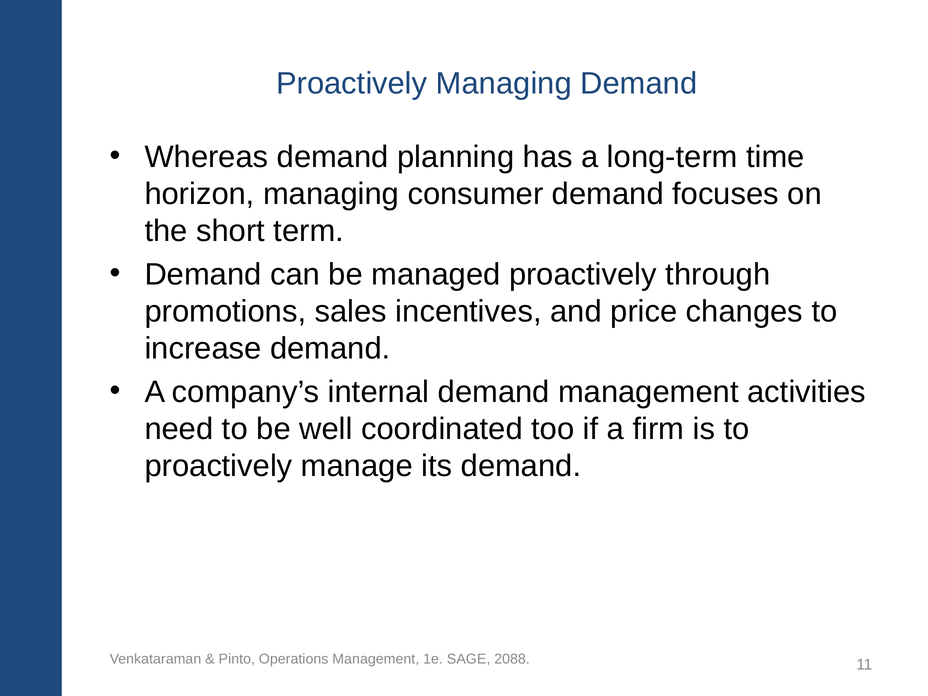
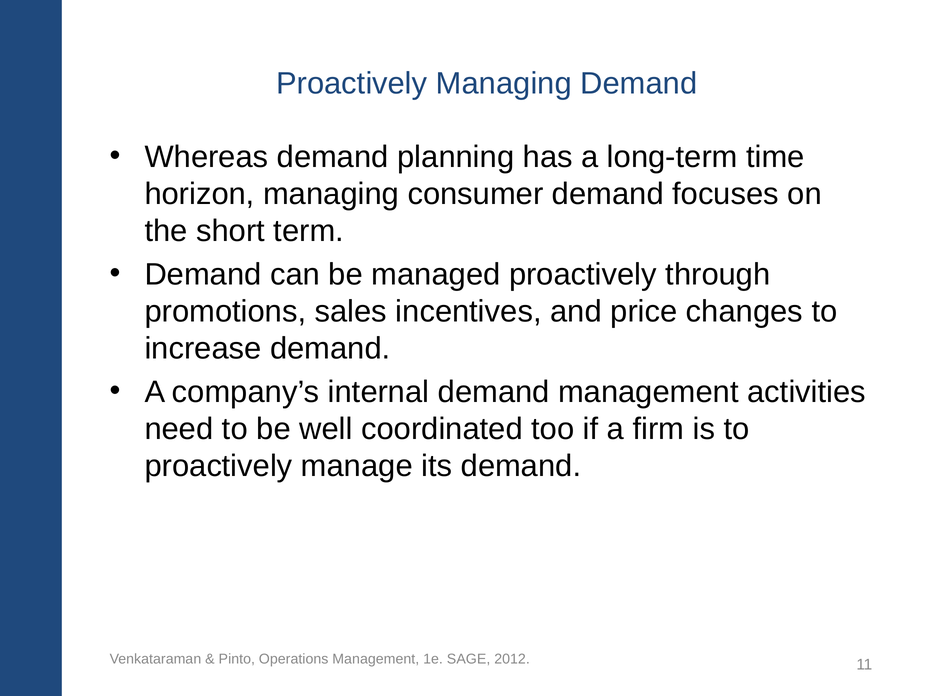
2088: 2088 -> 2012
